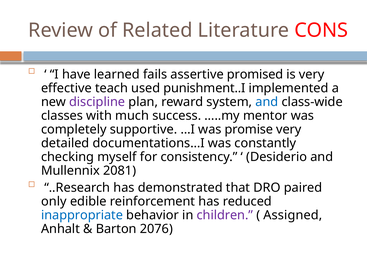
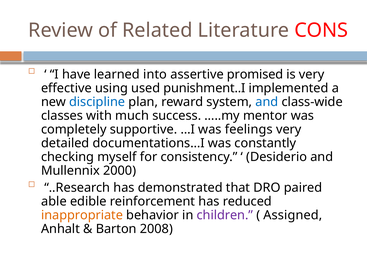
fails: fails -> into
teach: teach -> using
discipline colour: purple -> blue
promise: promise -> feelings
2081: 2081 -> 2000
only: only -> able
inappropriate colour: blue -> orange
2076: 2076 -> 2008
